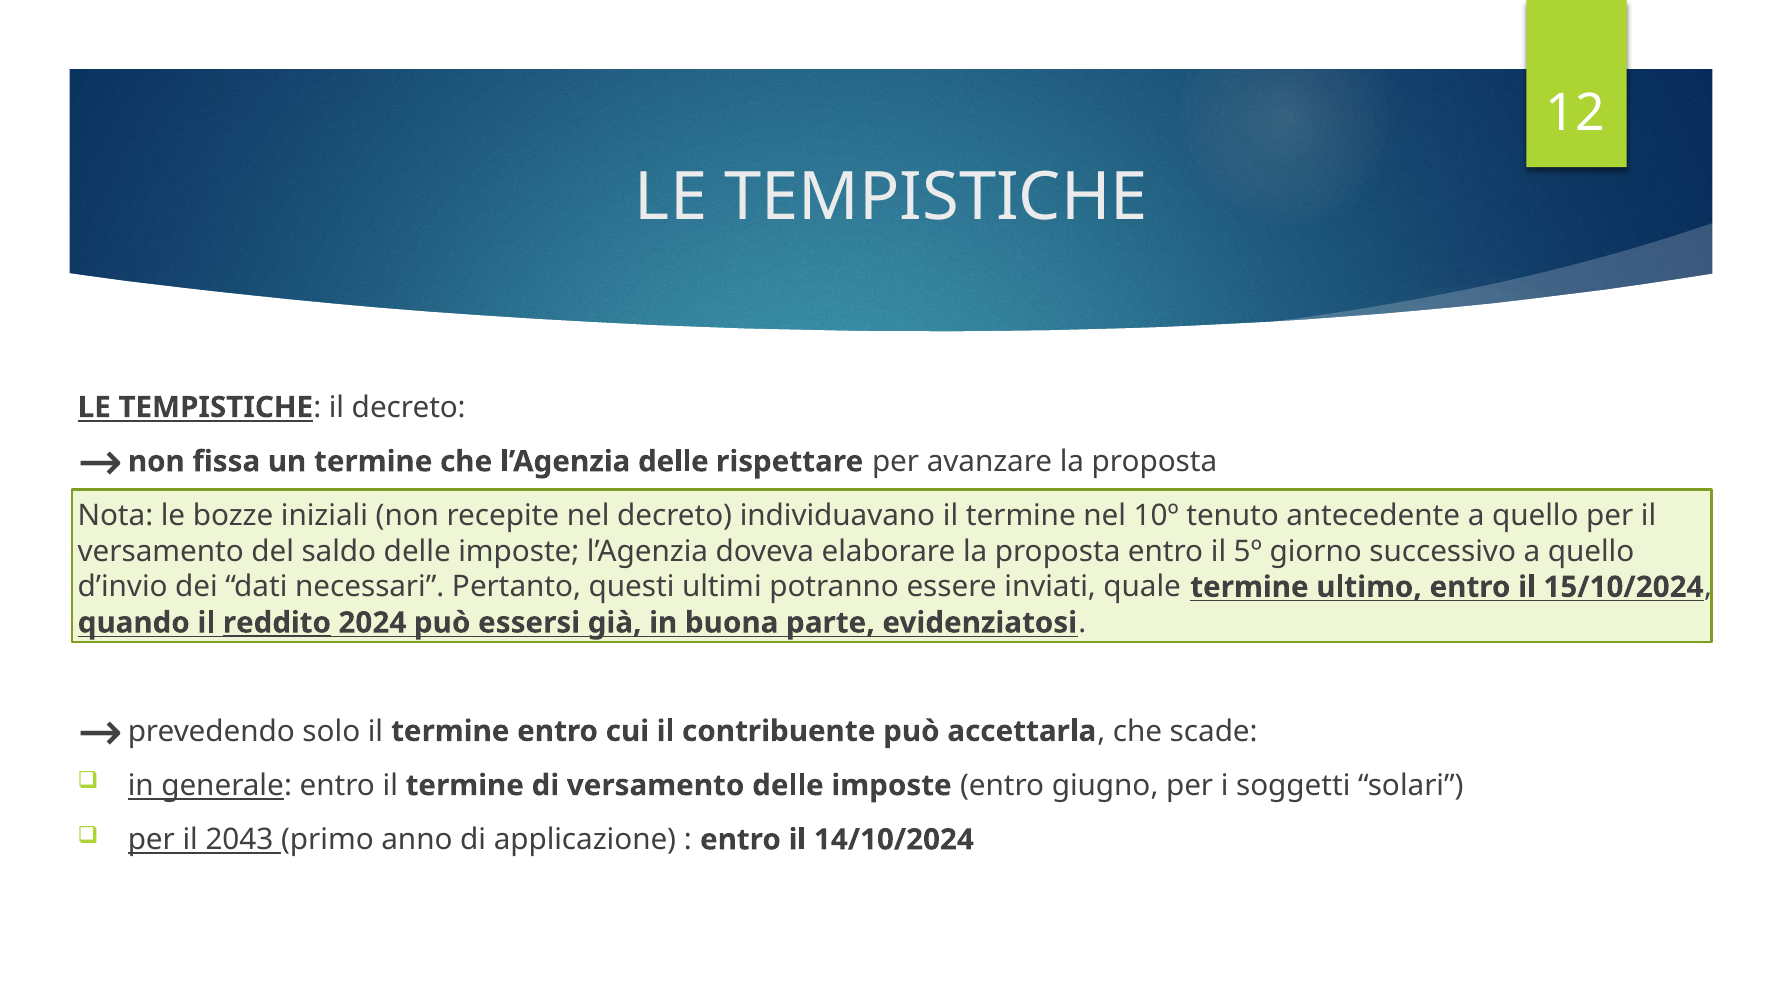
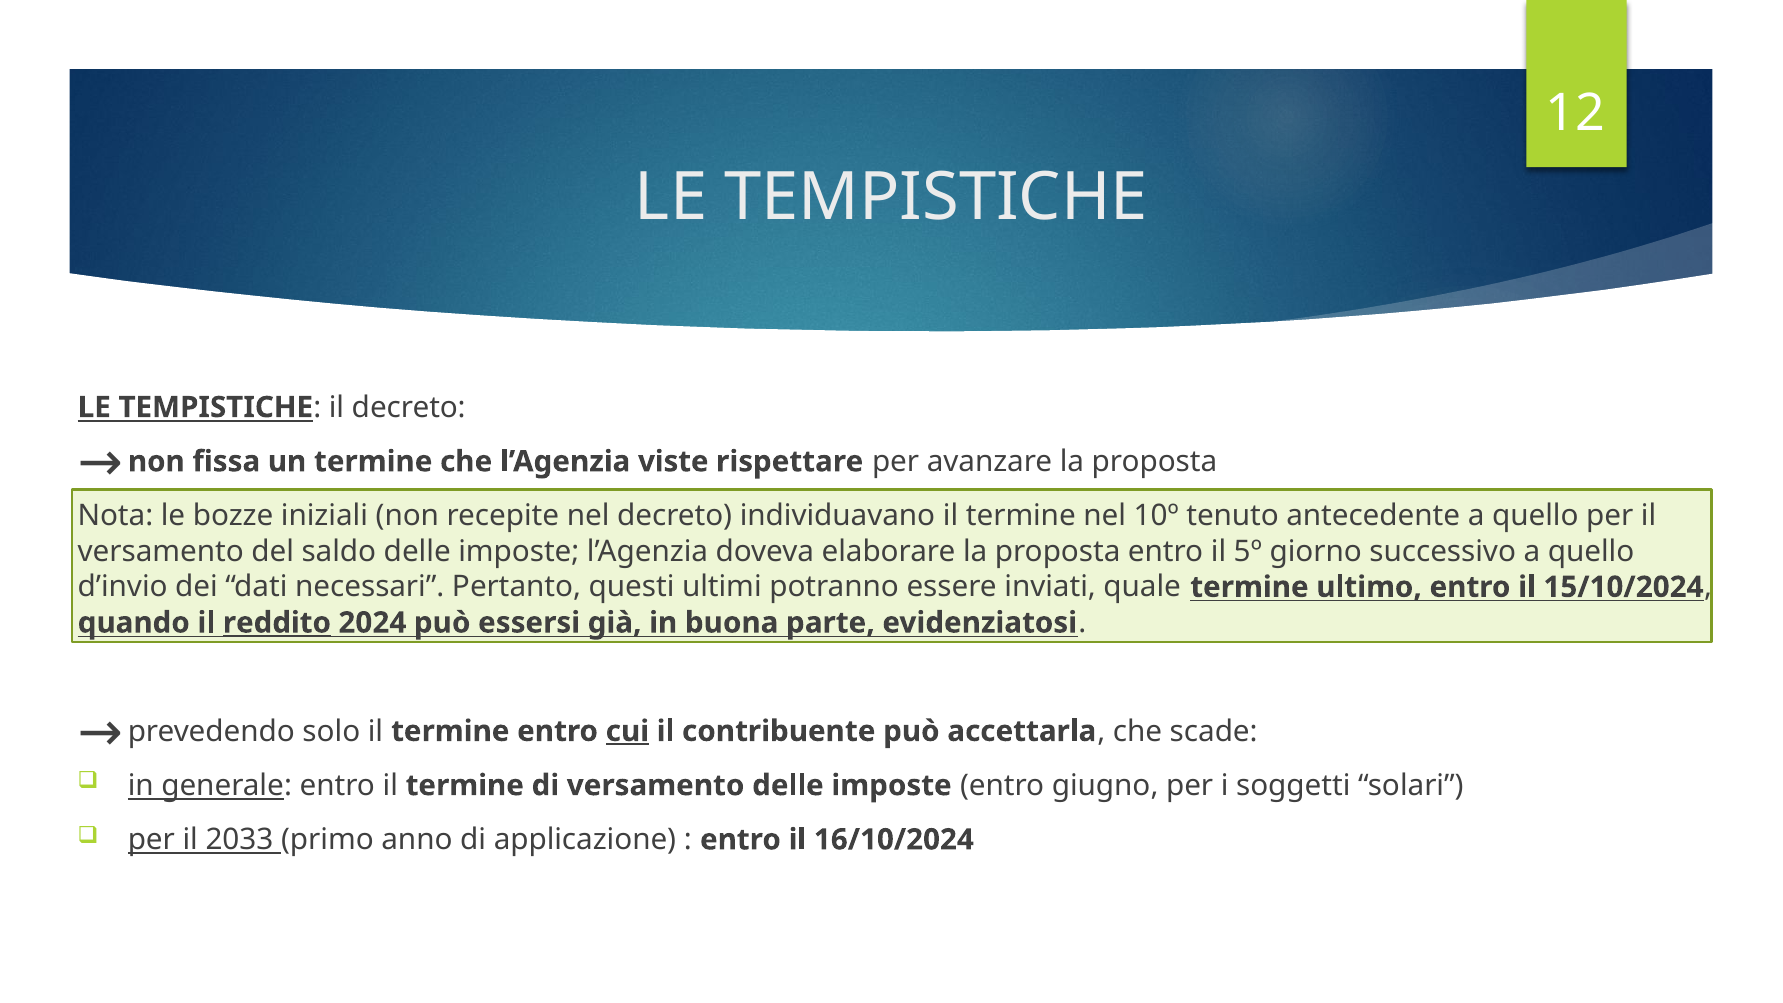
l’Agenzia delle: delle -> viste
cui underline: none -> present
2043: 2043 -> 2033
14/10/2024: 14/10/2024 -> 16/10/2024
